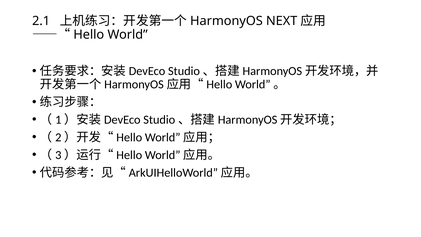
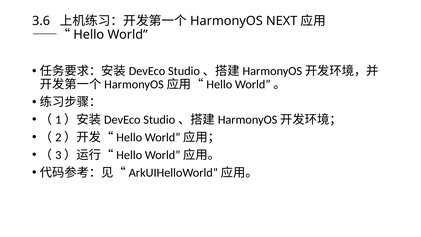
2.1: 2.1 -> 3.6
